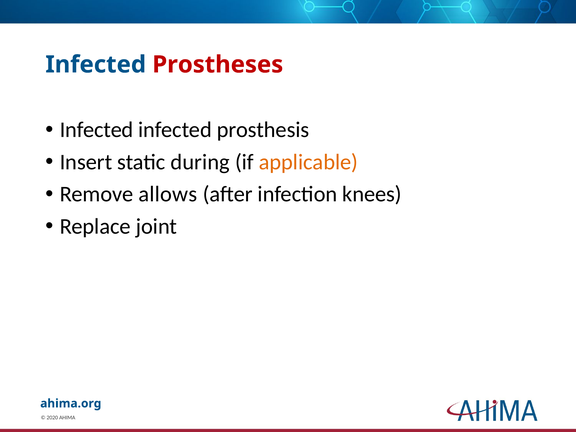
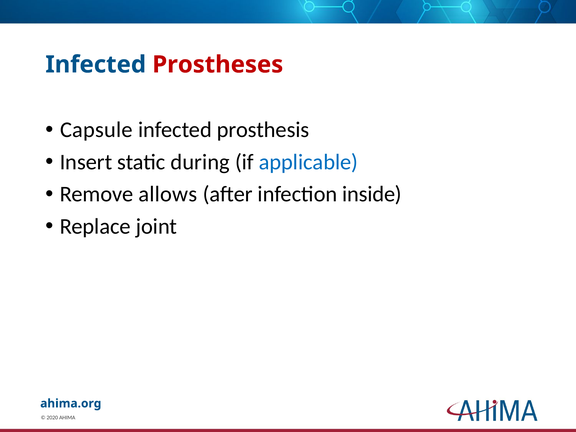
Infected at (97, 130): Infected -> Capsule
applicable colour: orange -> blue
knees: knees -> inside
